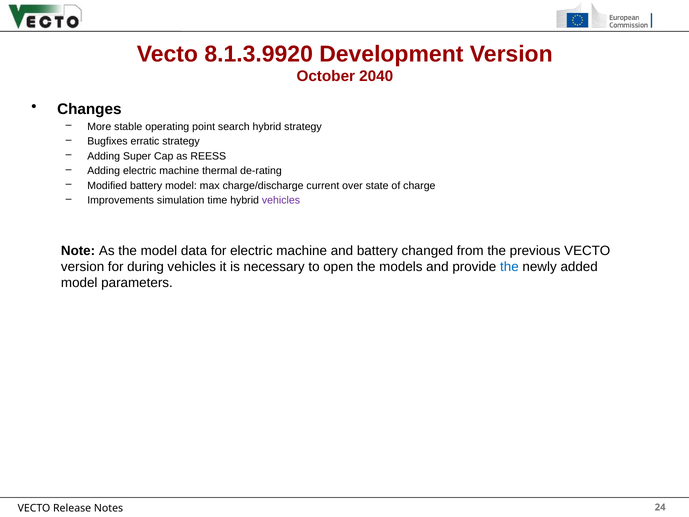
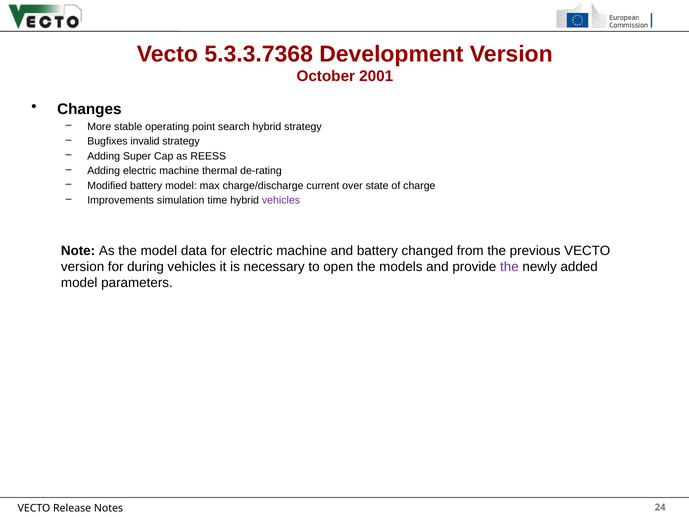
8.1.3.9920: 8.1.3.9920 -> 5.3.3.7368
2040: 2040 -> 2001
erratic: erratic -> invalid
the at (509, 267) colour: blue -> purple
